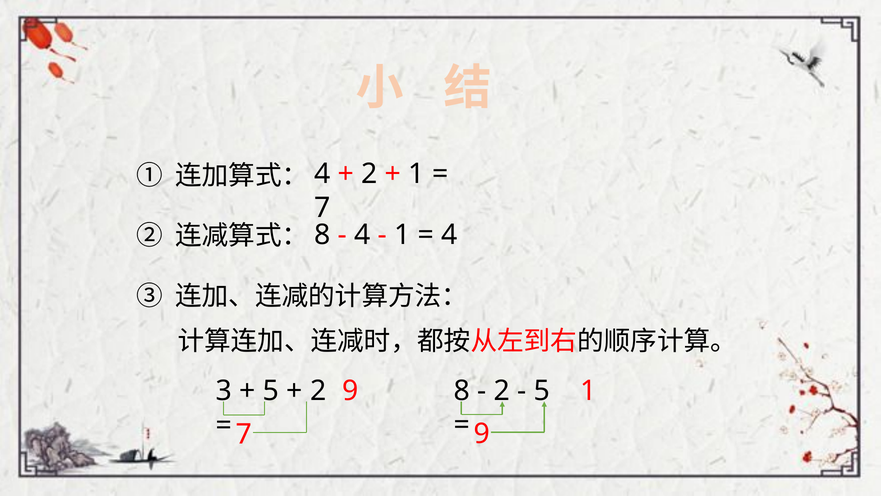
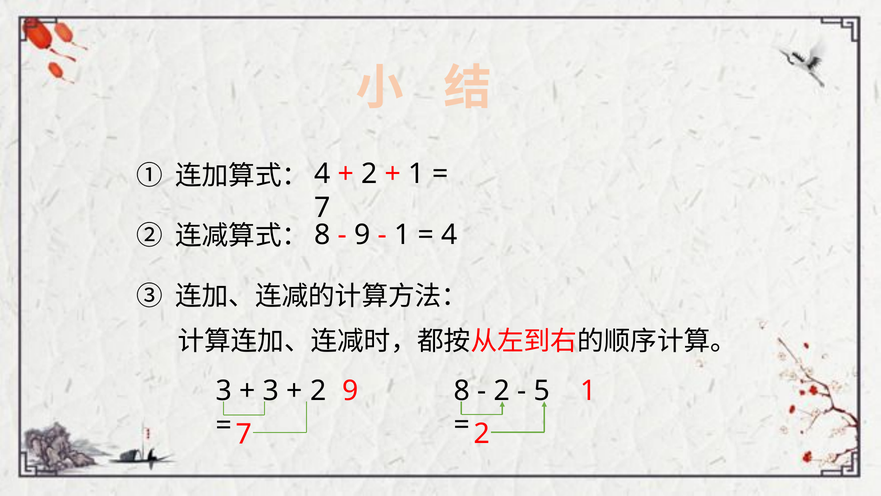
4 at (362, 235): 4 -> 9
5 at (271, 391): 5 -> 3
9 at (482, 434): 9 -> 2
